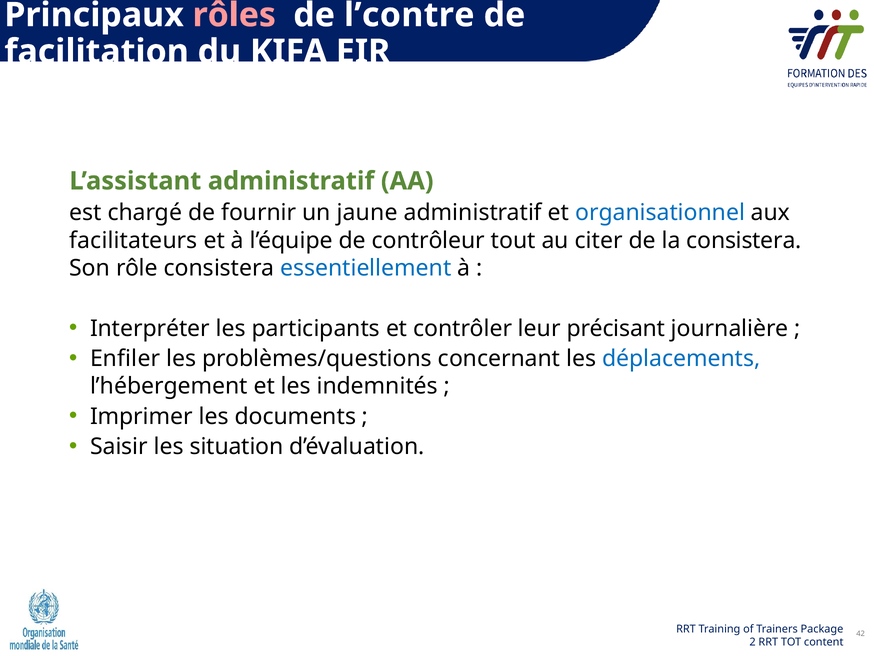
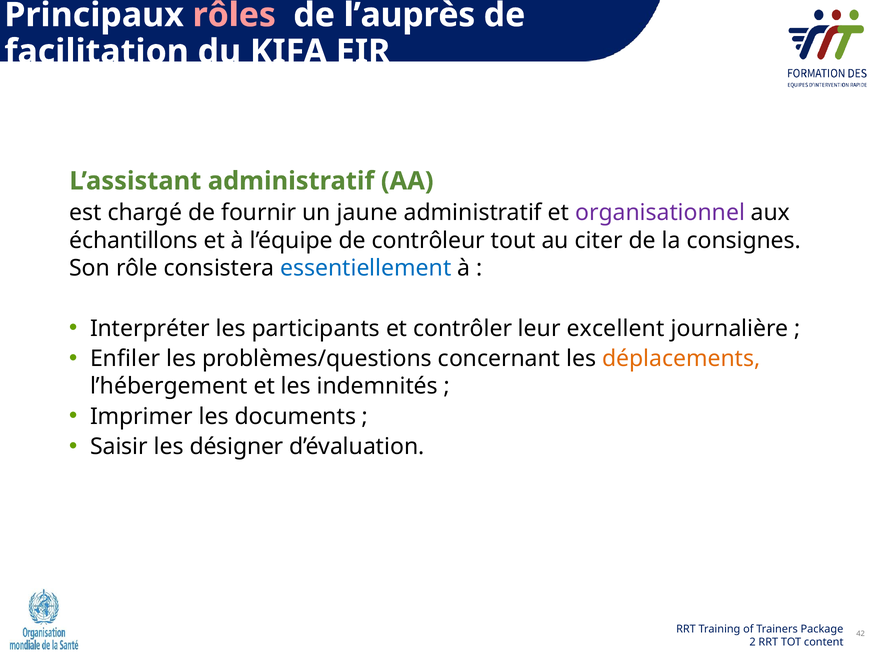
l’contre: l’contre -> l’auprès
organisationnel colour: blue -> purple
facilitateurs: facilitateurs -> échantillons
la consistera: consistera -> consignes
précisant: précisant -> excellent
déplacements colour: blue -> orange
situation: situation -> désigner
